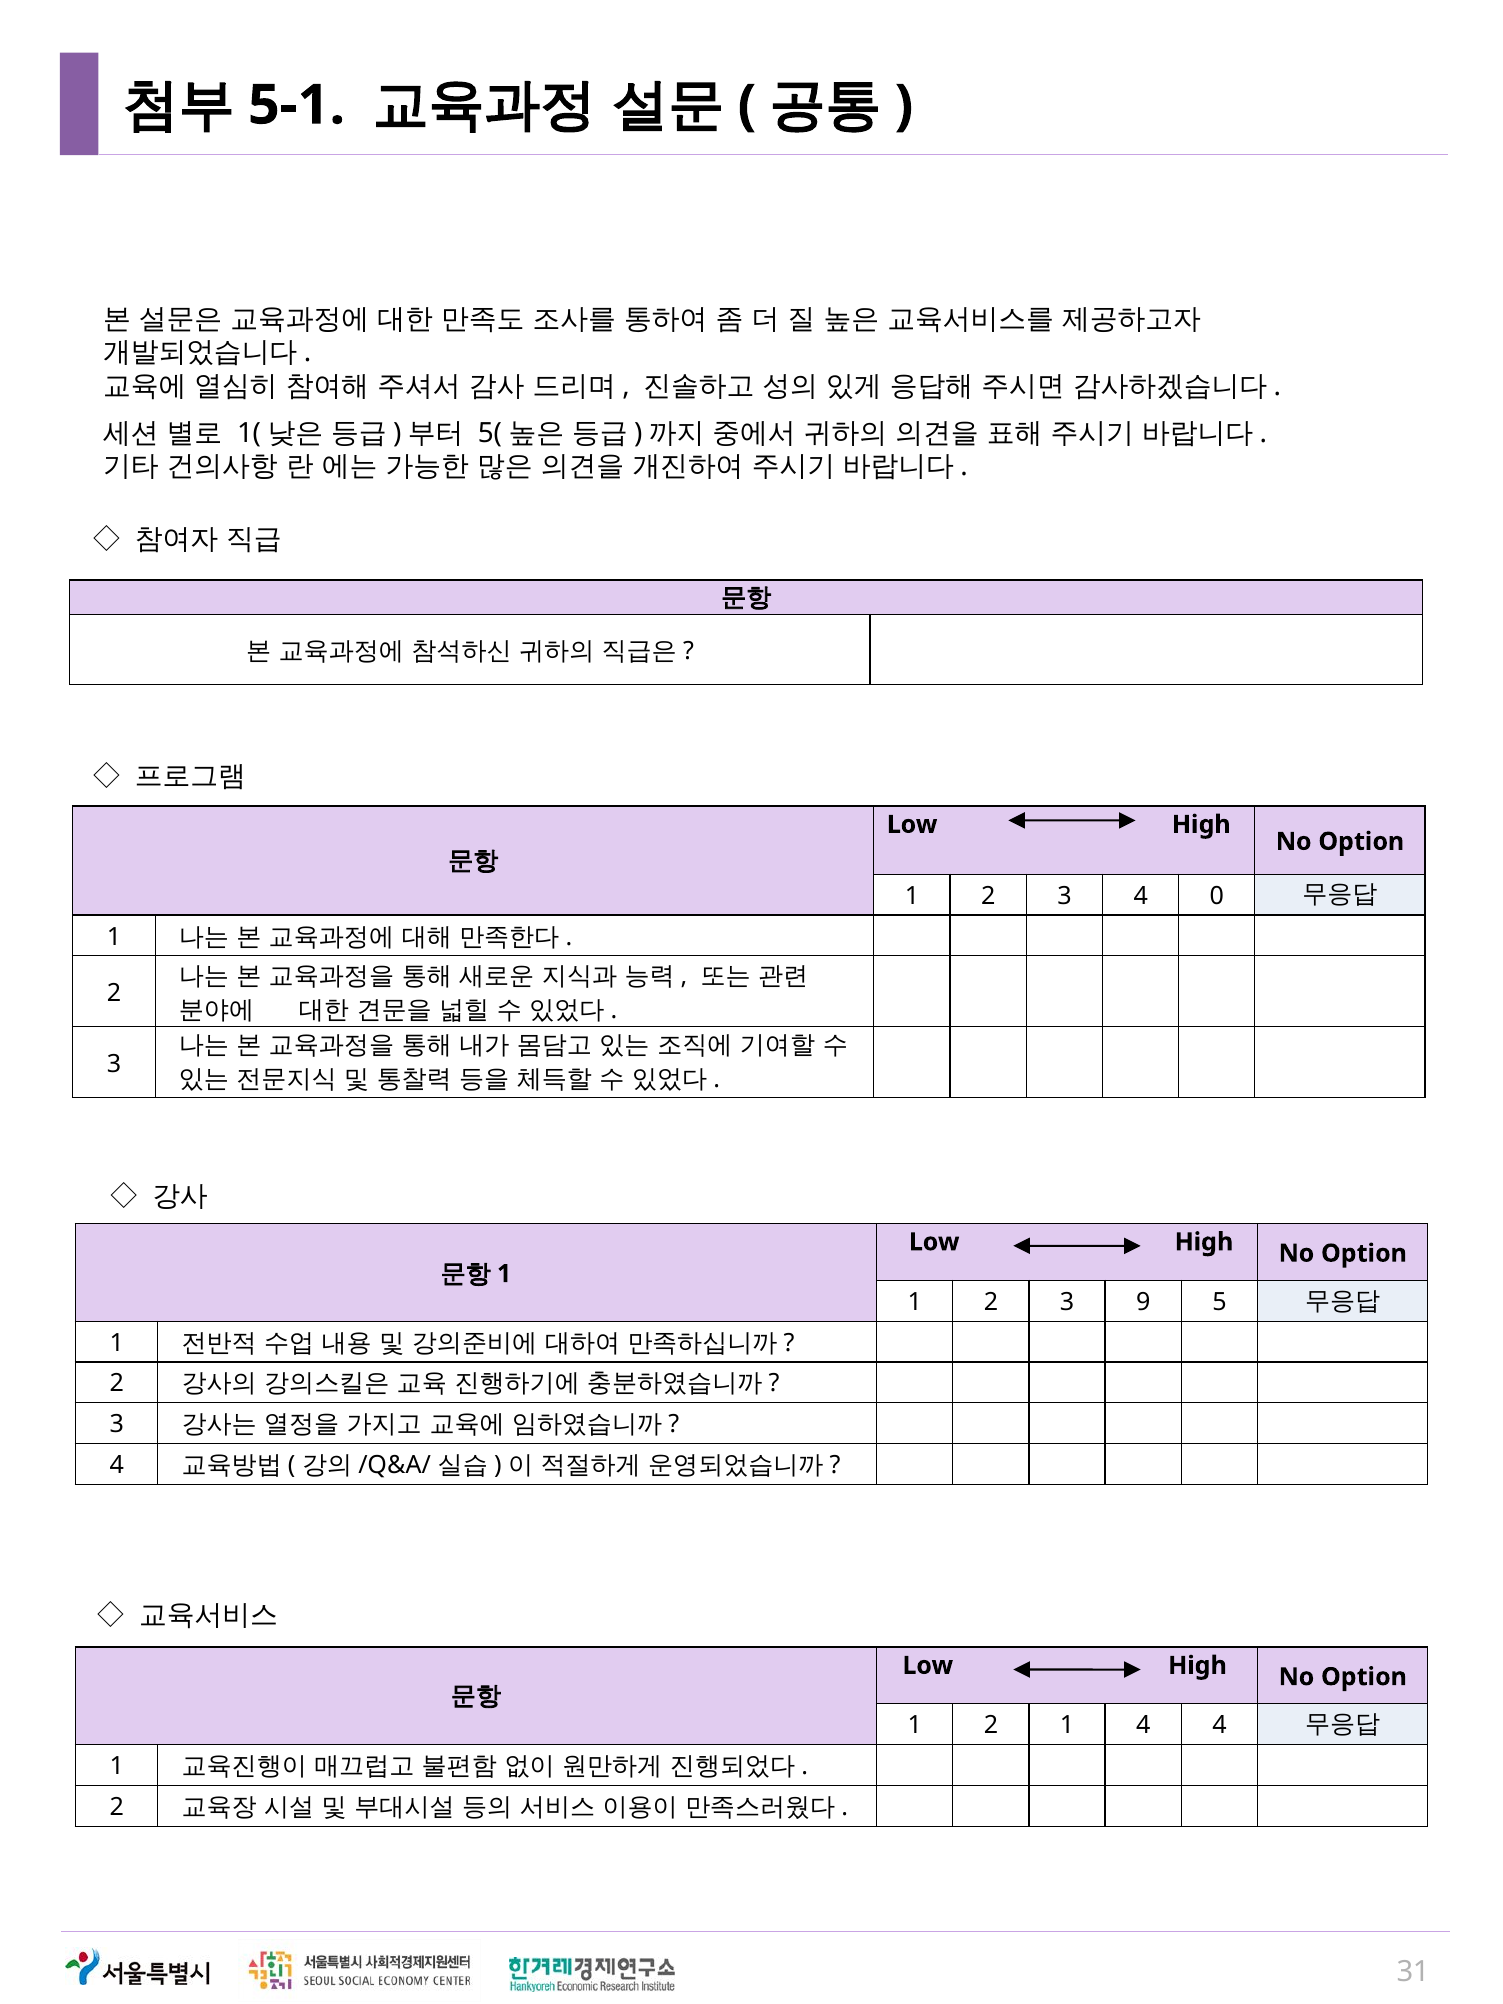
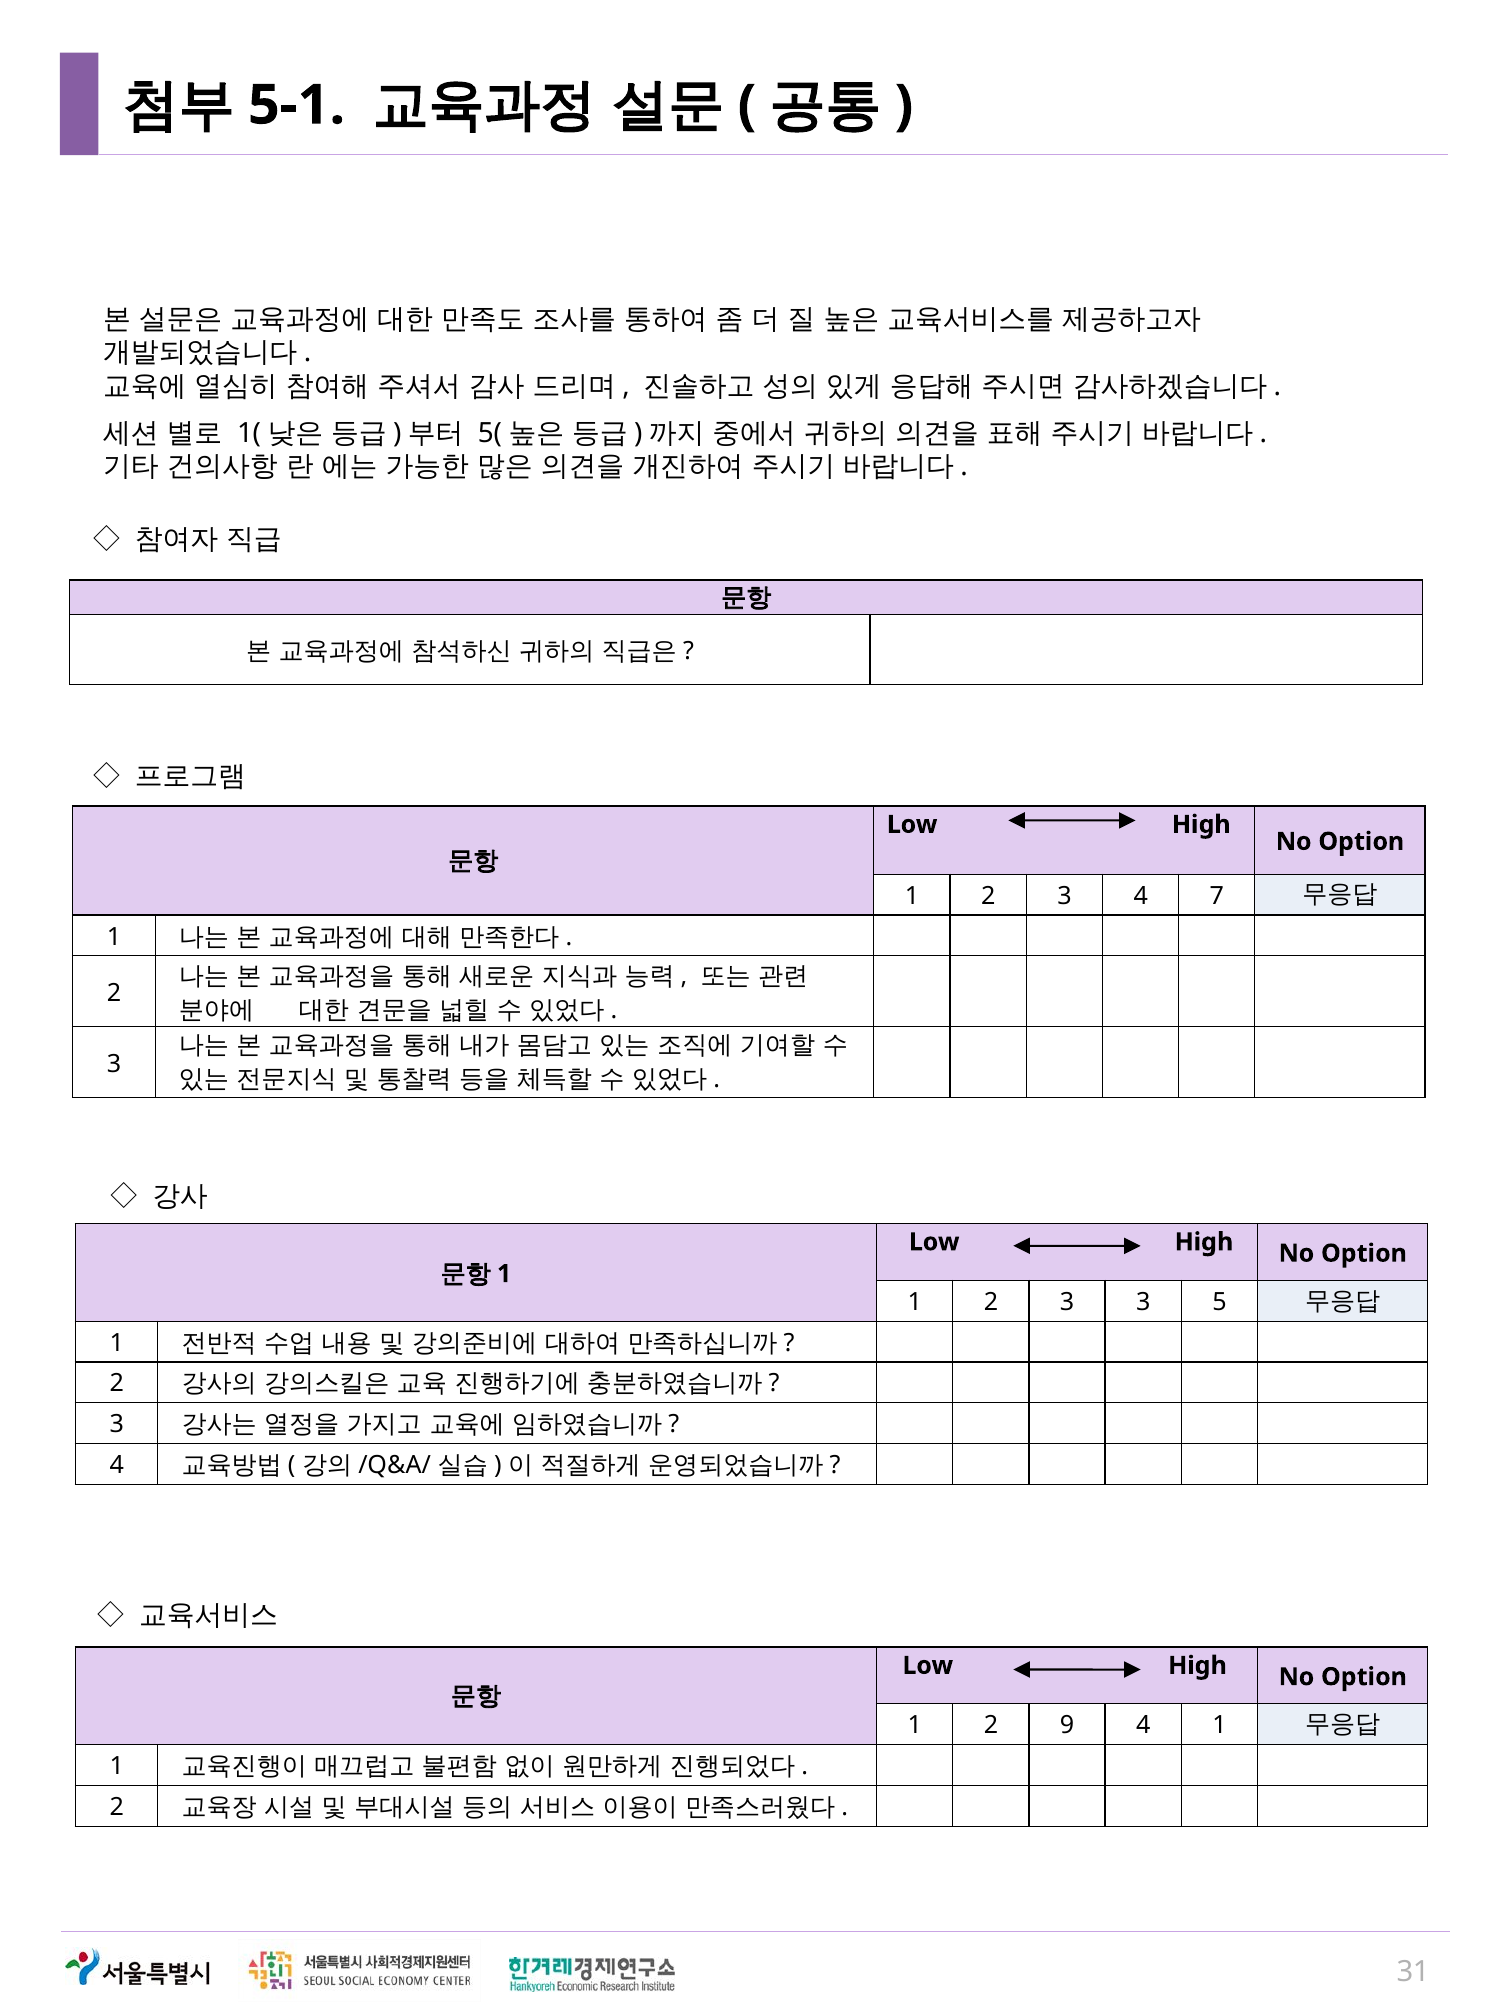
0: 0 -> 7
3 9: 9 -> 3
2 1: 1 -> 9
4 4: 4 -> 1
